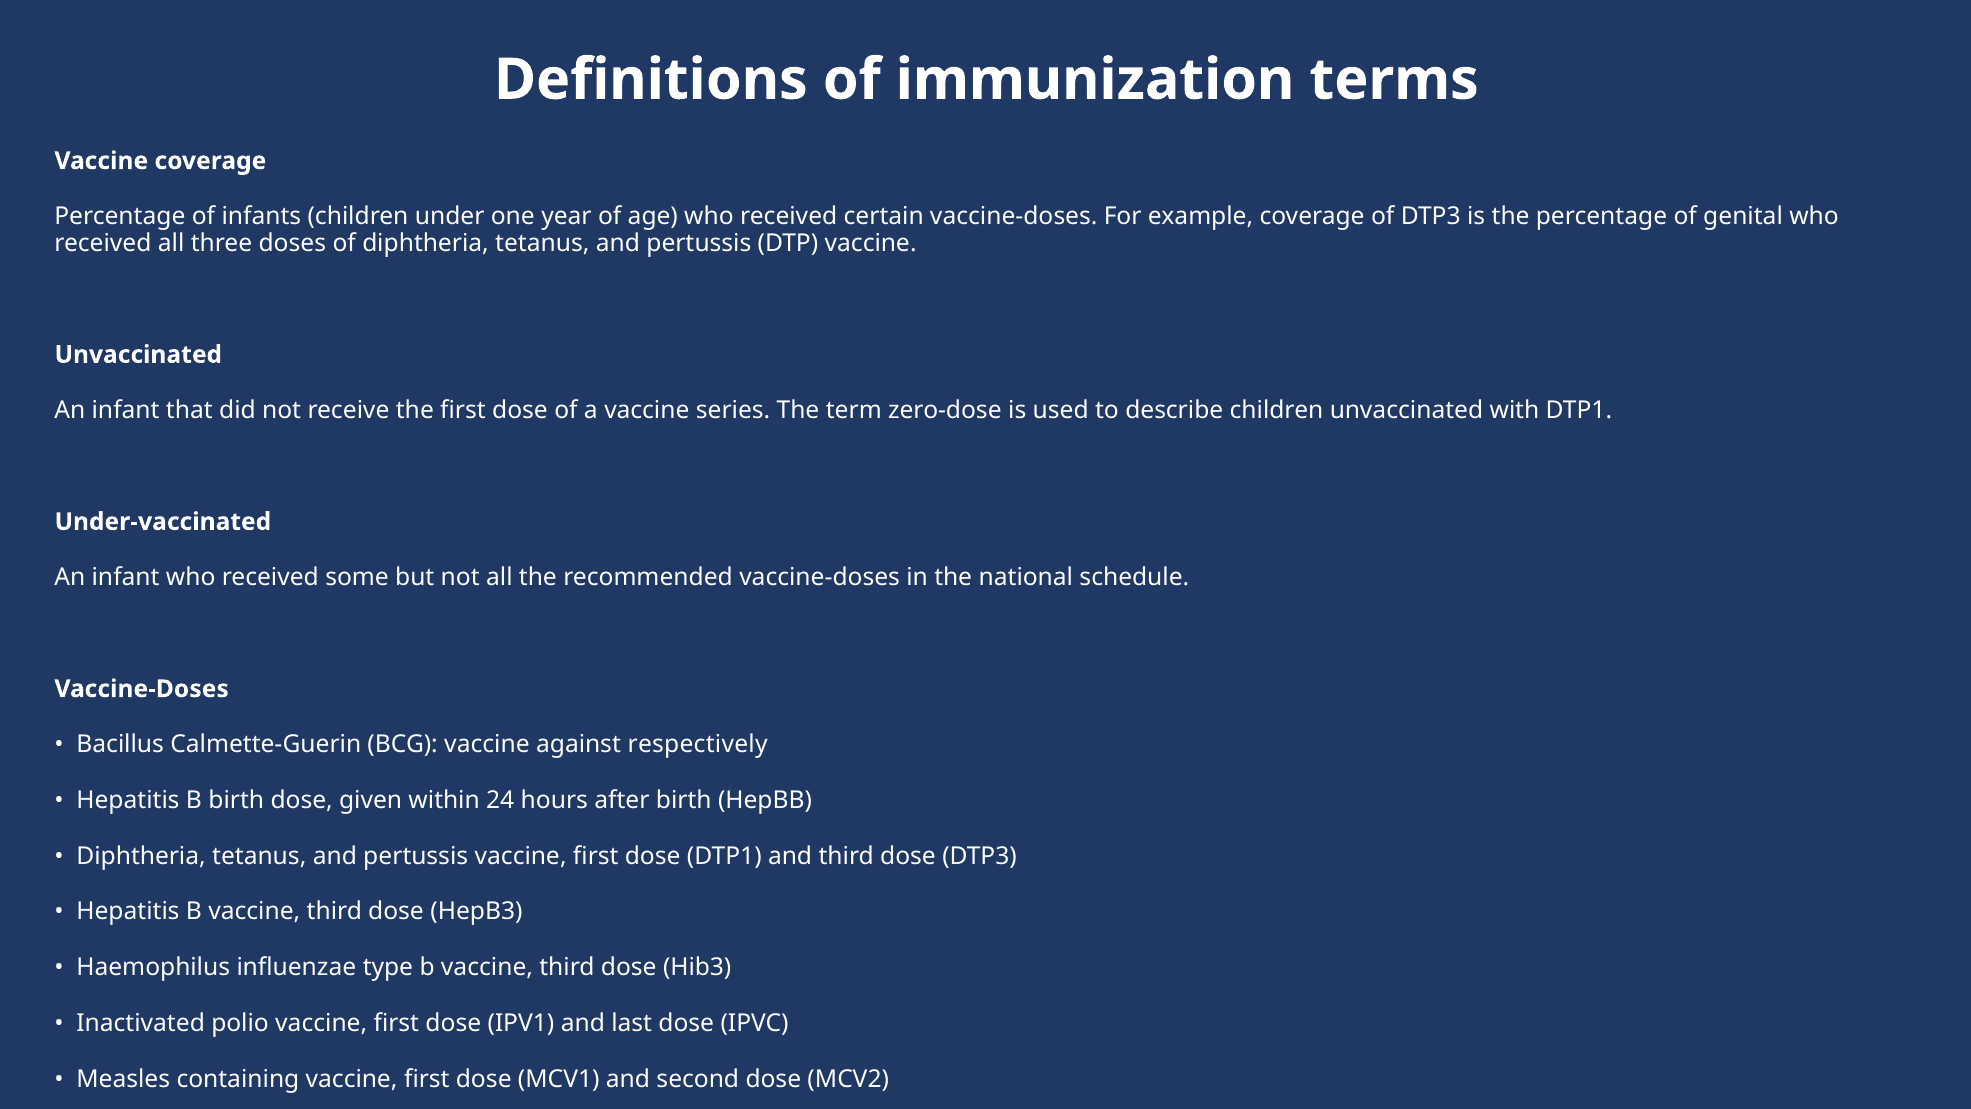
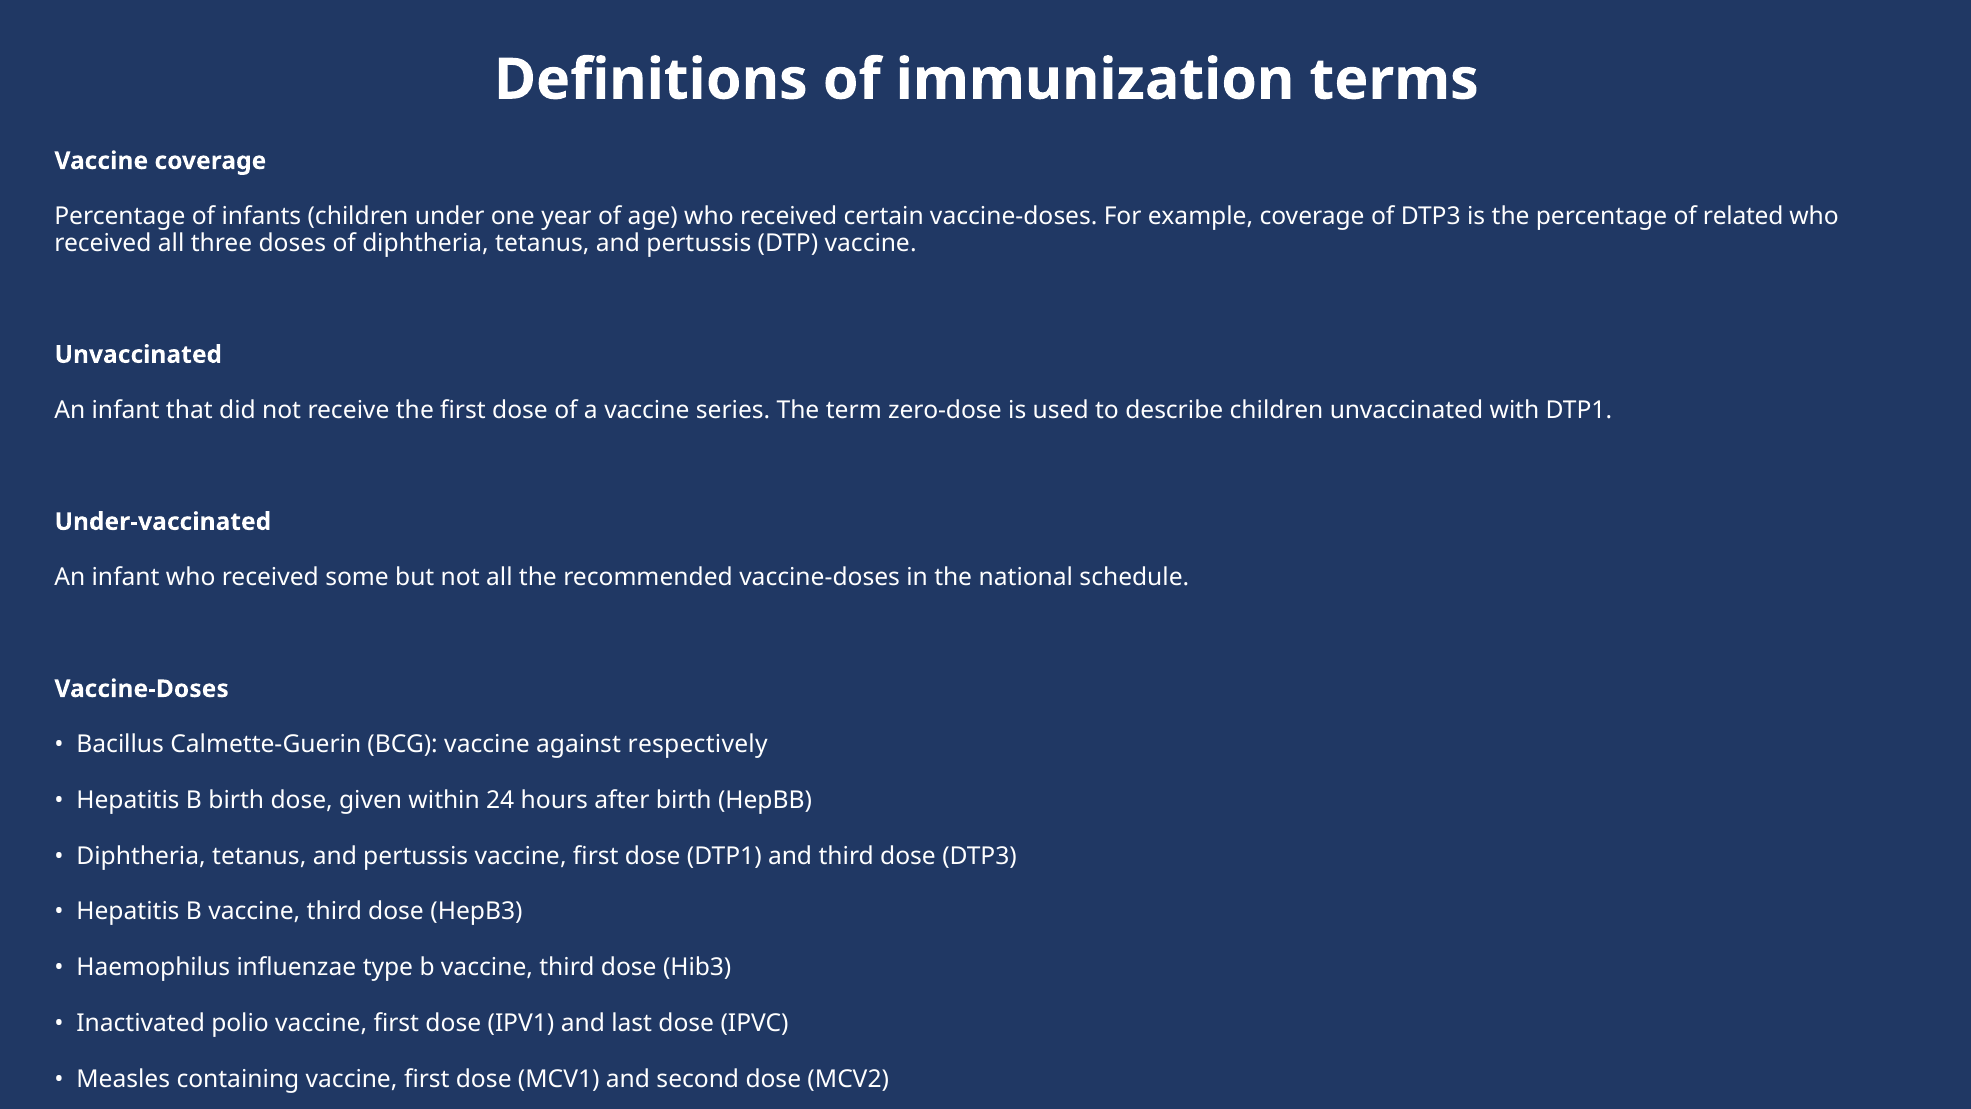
of genital: genital -> related
